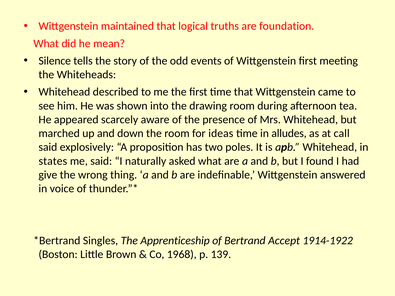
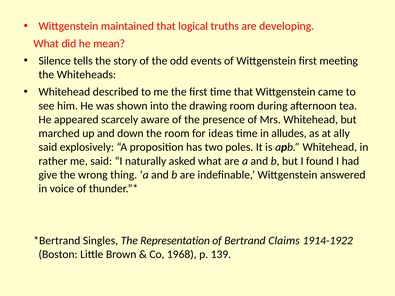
foundation: foundation -> developing
call: call -> ally
states: states -> rather
Apprenticeship: Apprenticeship -> Representation
Accept: Accept -> Claims
